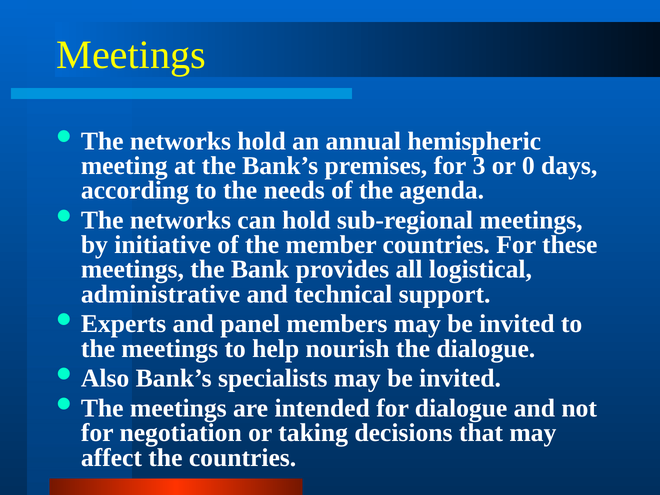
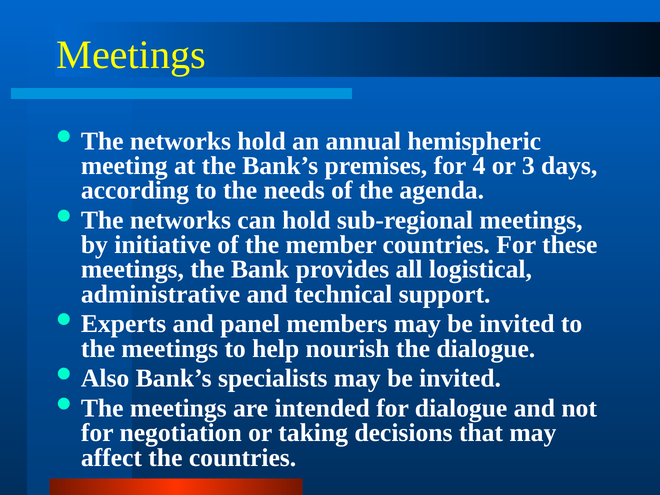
3: 3 -> 4
0: 0 -> 3
